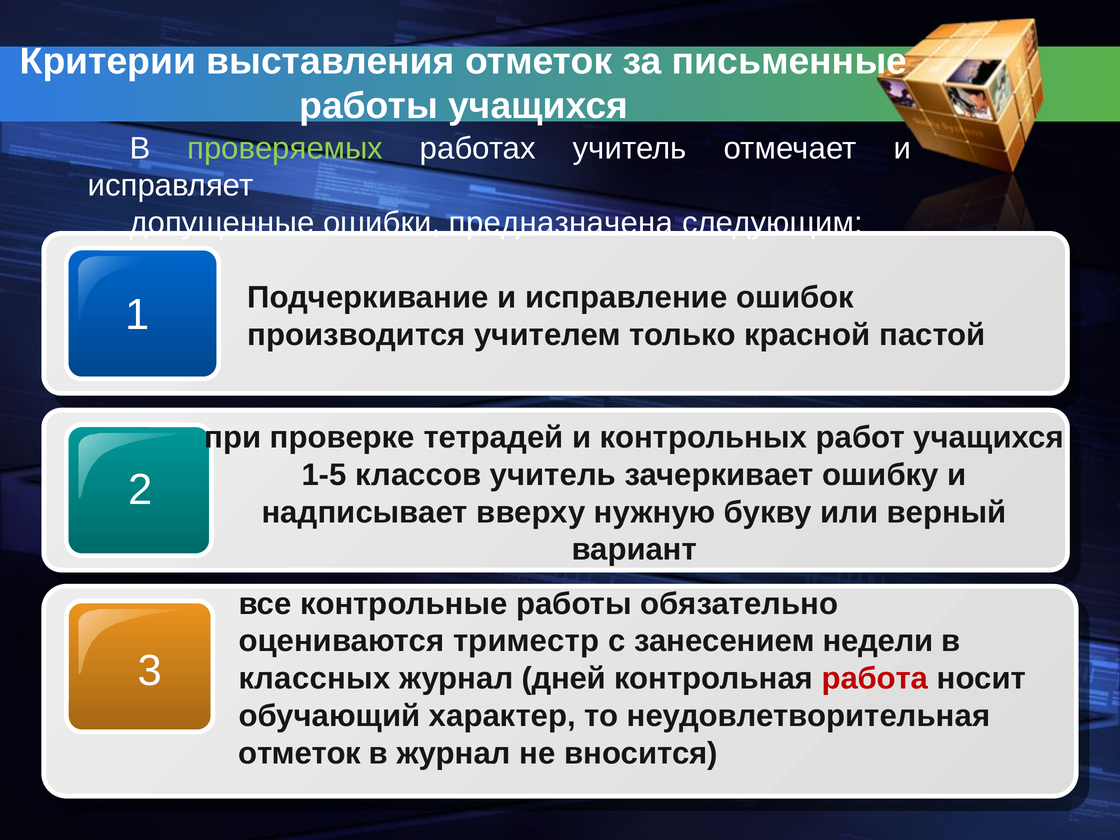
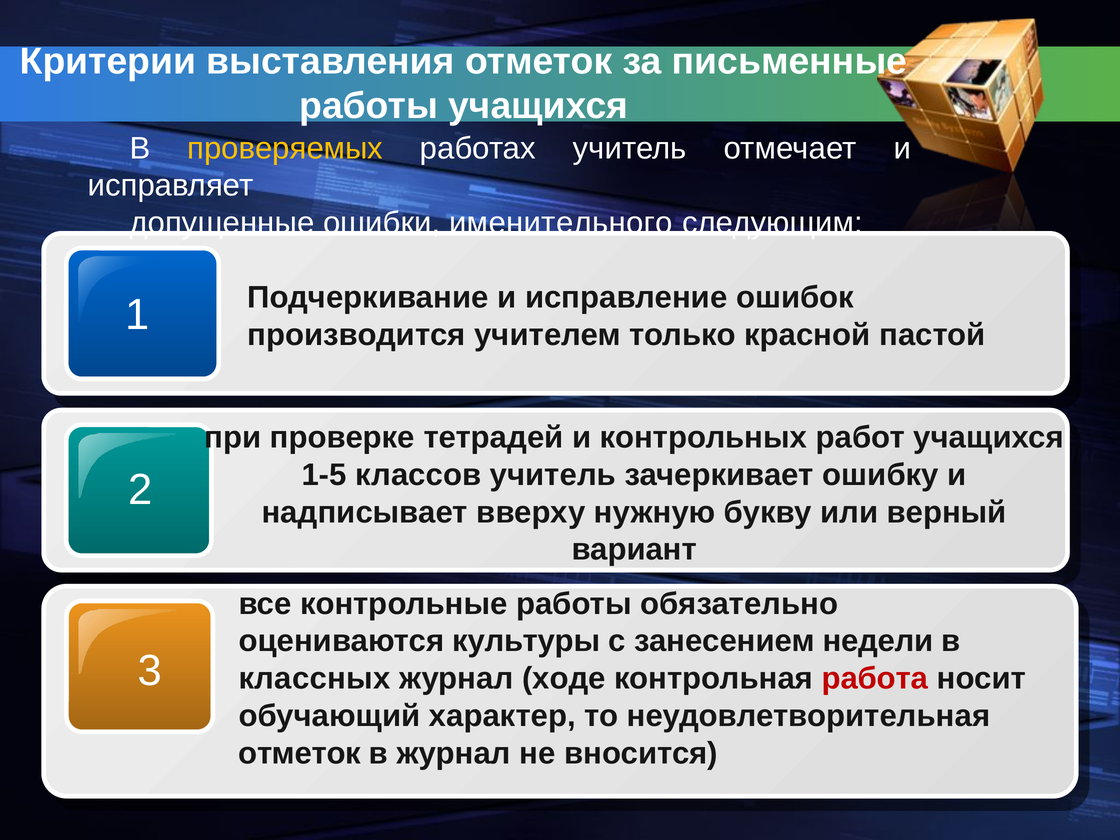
проверяемых colour: light green -> yellow
предназначена: предназначена -> именительного
триместр: триместр -> культуры
дней: дней -> ходе
